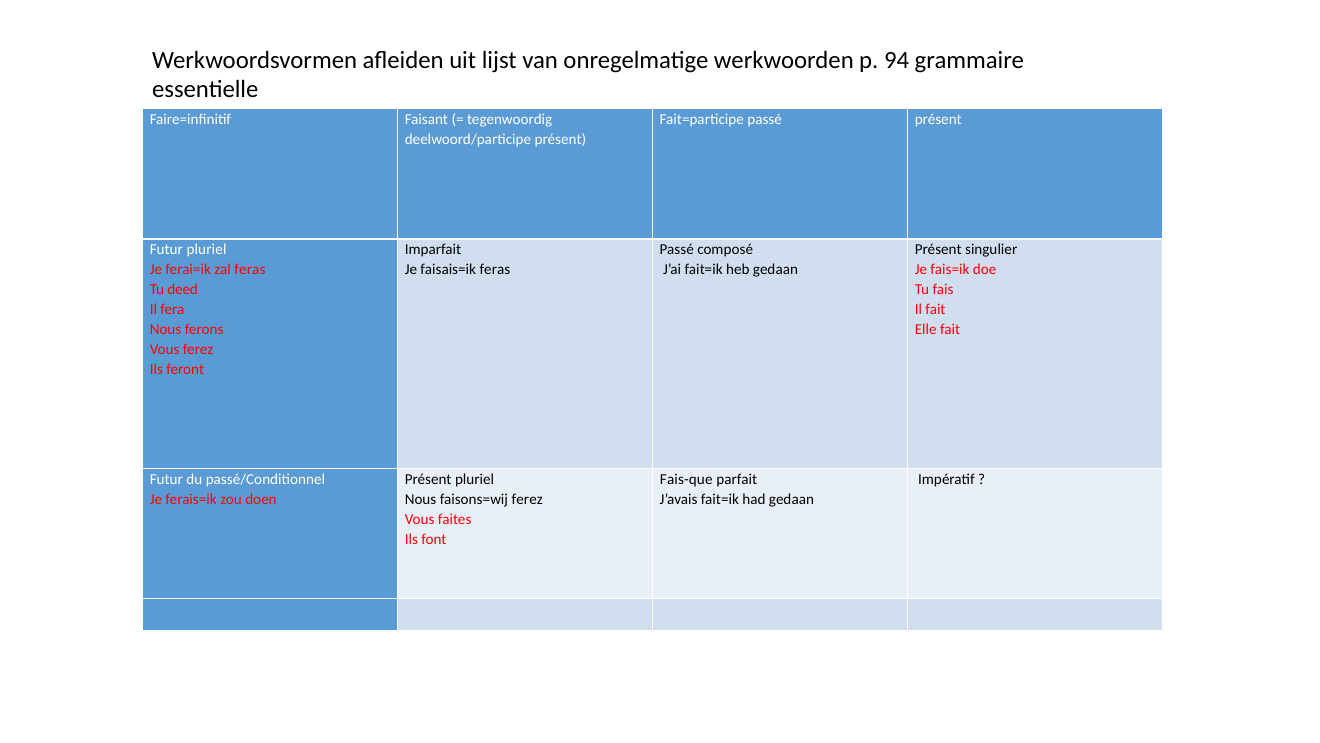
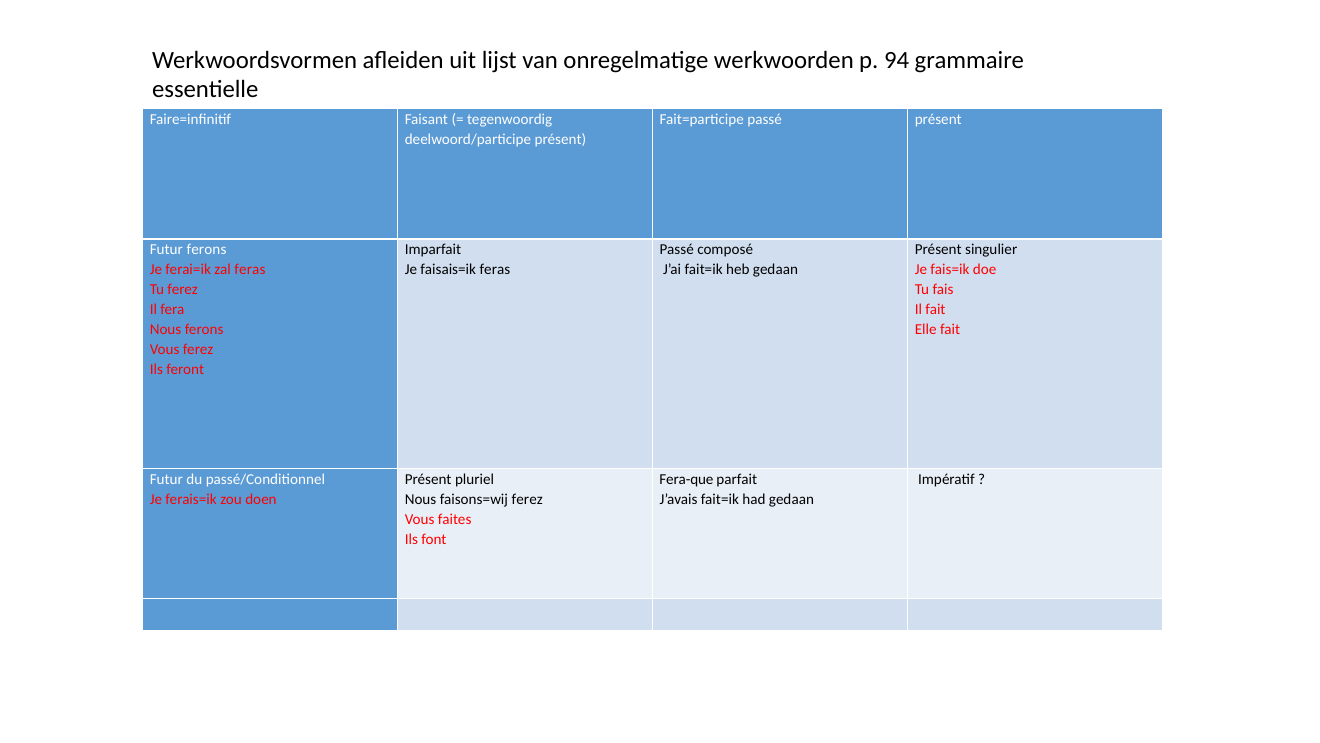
Futur pluriel: pluriel -> ferons
Tu deed: deed -> ferez
Fais-que: Fais-que -> Fera-que
